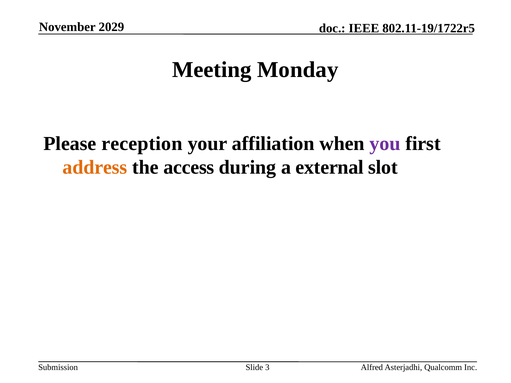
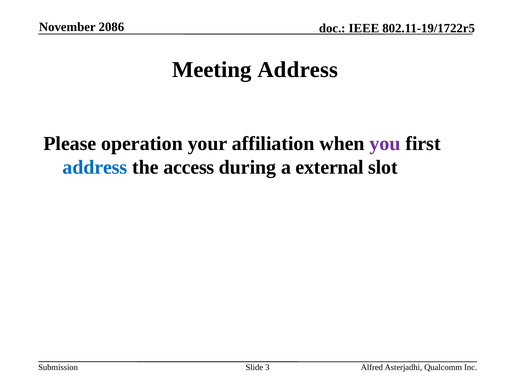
2029: 2029 -> 2086
Meeting Monday: Monday -> Address
reception: reception -> operation
address at (95, 168) colour: orange -> blue
